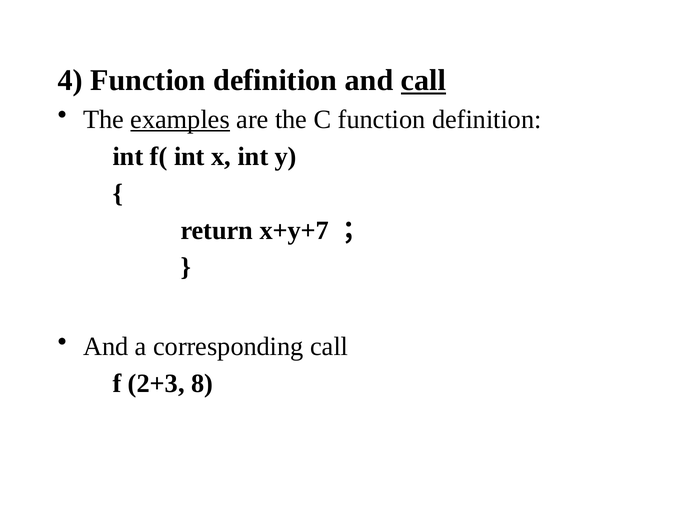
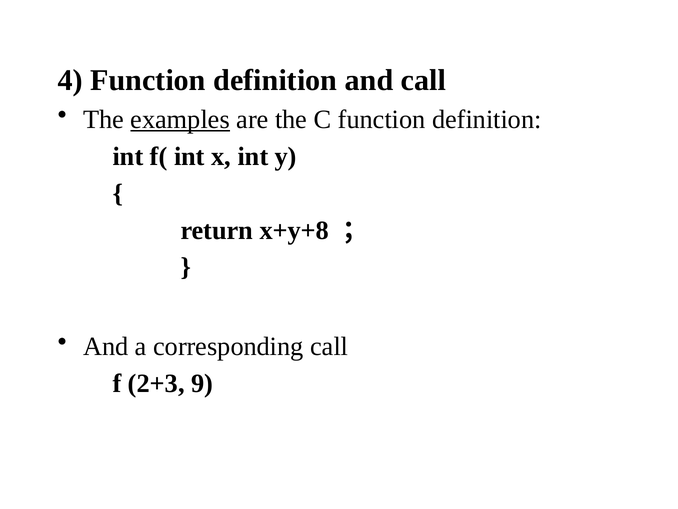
call at (423, 80) underline: present -> none
x+y+7: x+y+7 -> x+y+8
8: 8 -> 9
